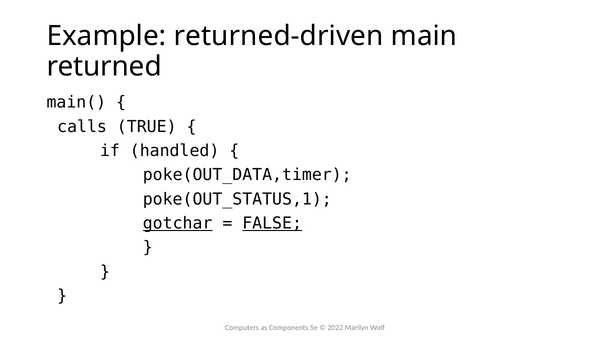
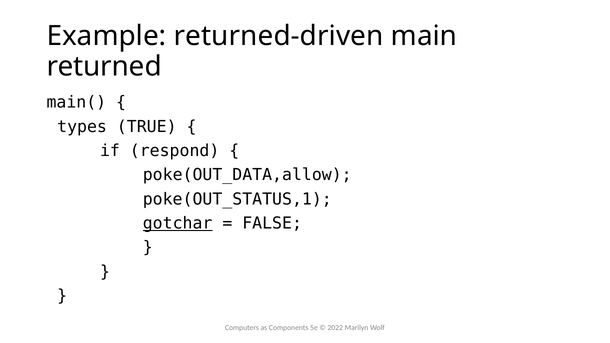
calls: calls -> types
handled: handled -> respond
poke(OUT_DATA,timer: poke(OUT_DATA,timer -> poke(OUT_DATA,allow
FALSE underline: present -> none
